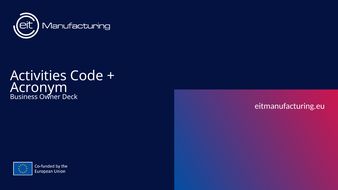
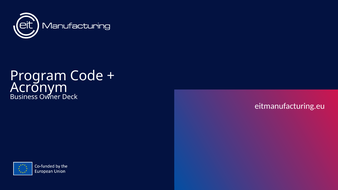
Activities: Activities -> Program
